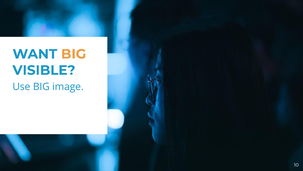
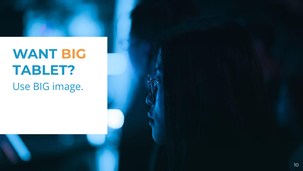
VISIBLE: VISIBLE -> TABLET
